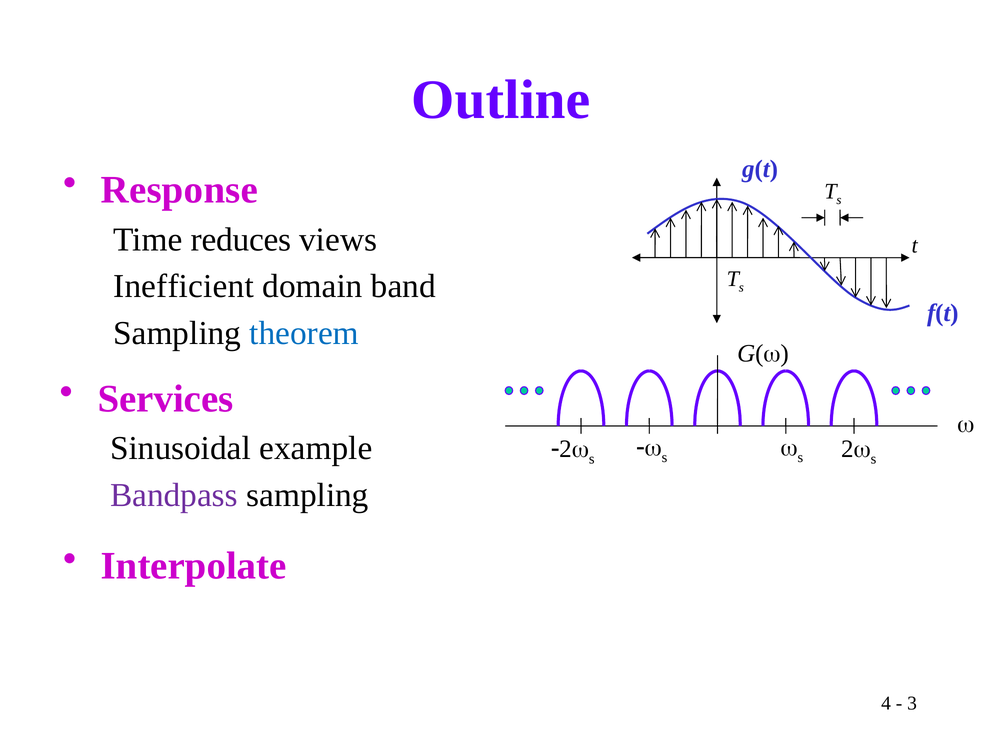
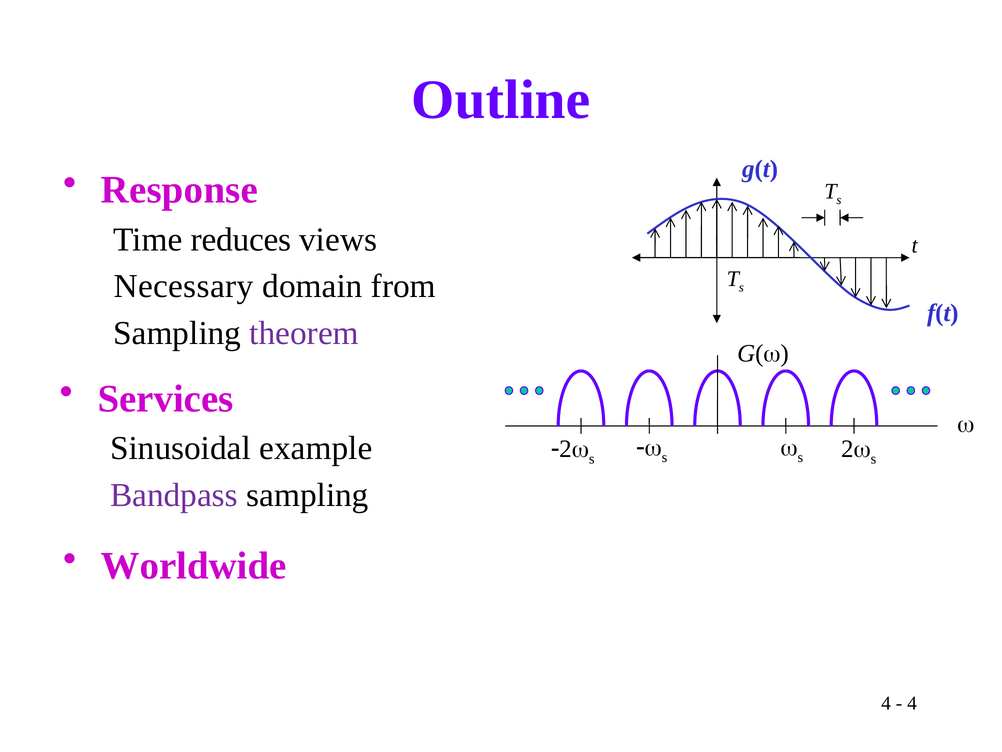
Inefficient: Inefficient -> Necessary
band: band -> from
theorem colour: blue -> purple
Interpolate: Interpolate -> Worldwide
3 at (912, 703): 3 -> 4
